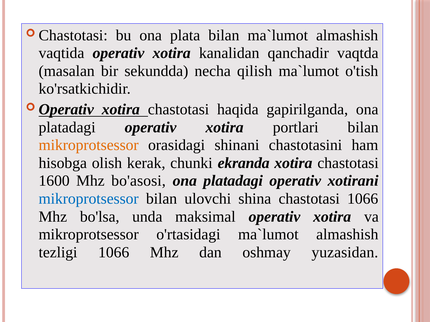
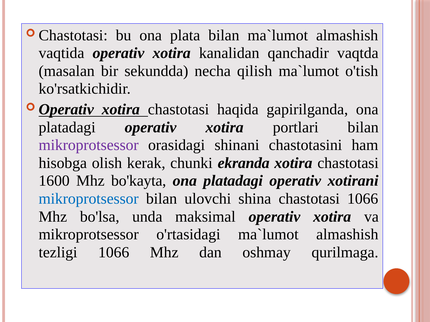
mikroprotsessor at (89, 145) colour: orange -> purple
bo'asosi: bo'asosi -> bo'kayta
yuzasidan: yuzasidan -> qurilmaga
